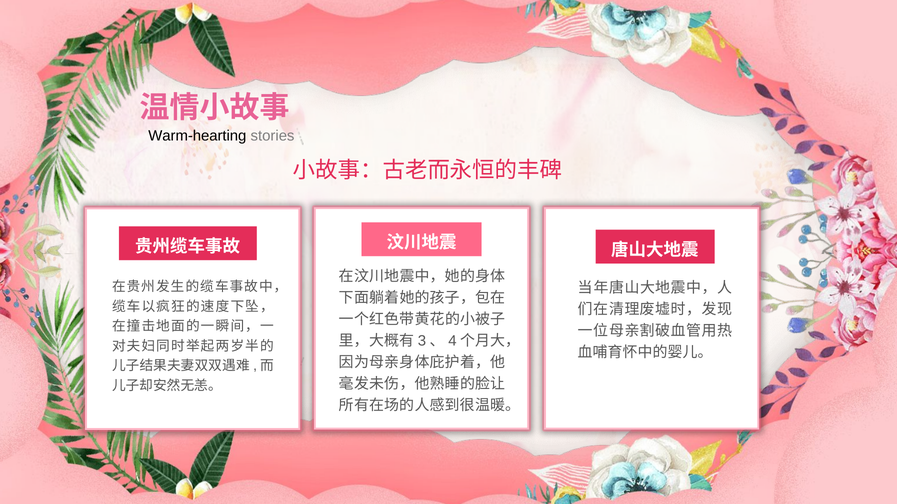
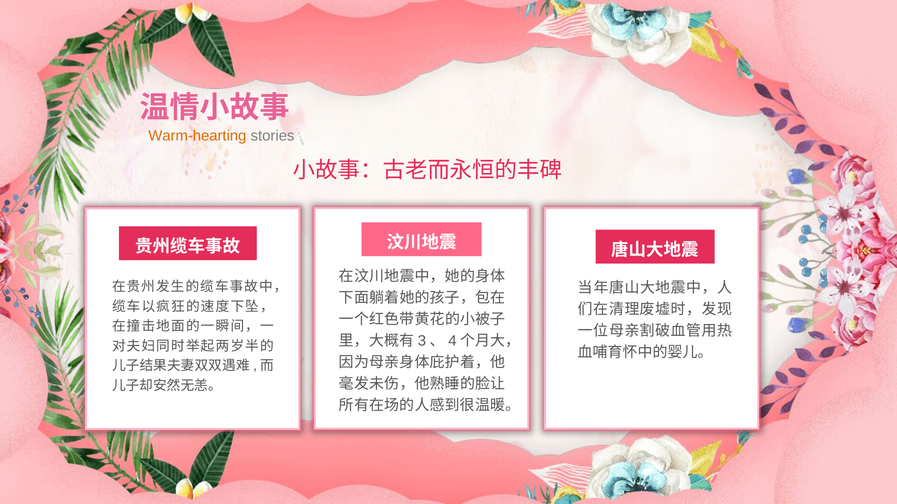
Warm-hearting colour: black -> orange
